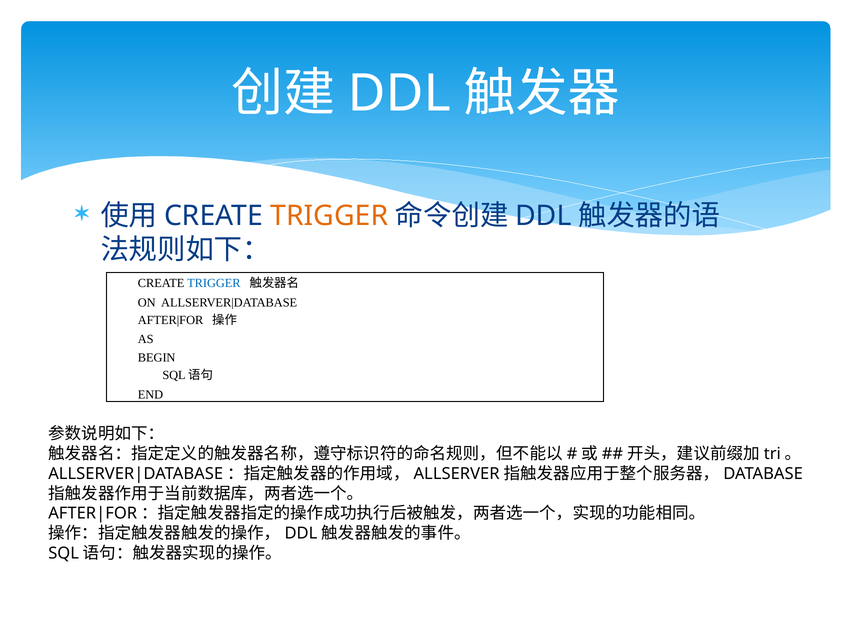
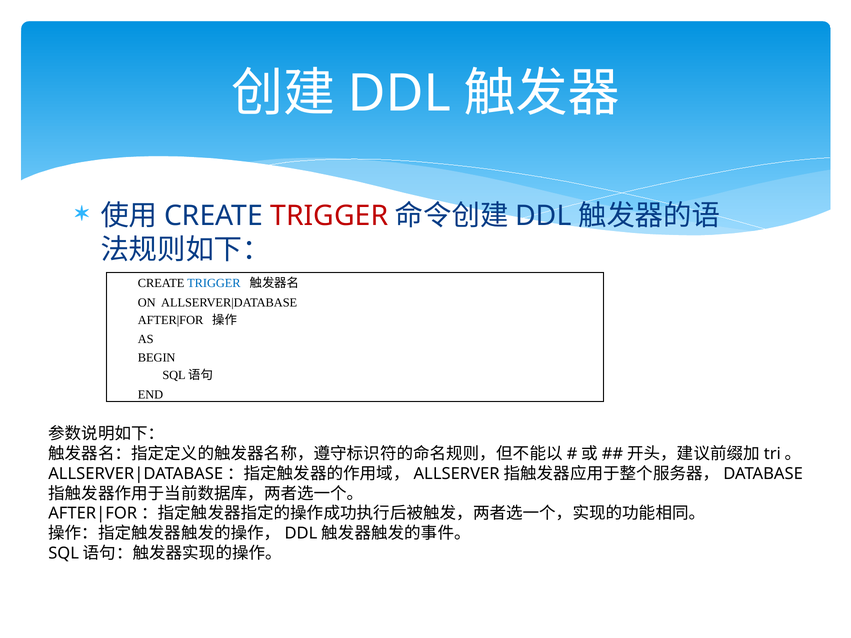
TRIGGER at (329, 216) colour: orange -> red
